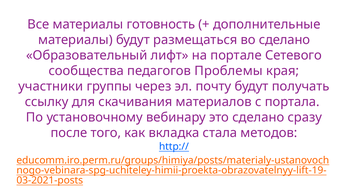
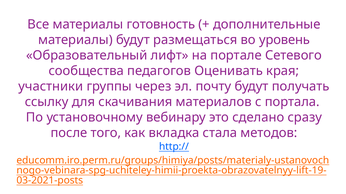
во сделано: сделано -> уровень
Проблемы: Проблемы -> Оценивать
